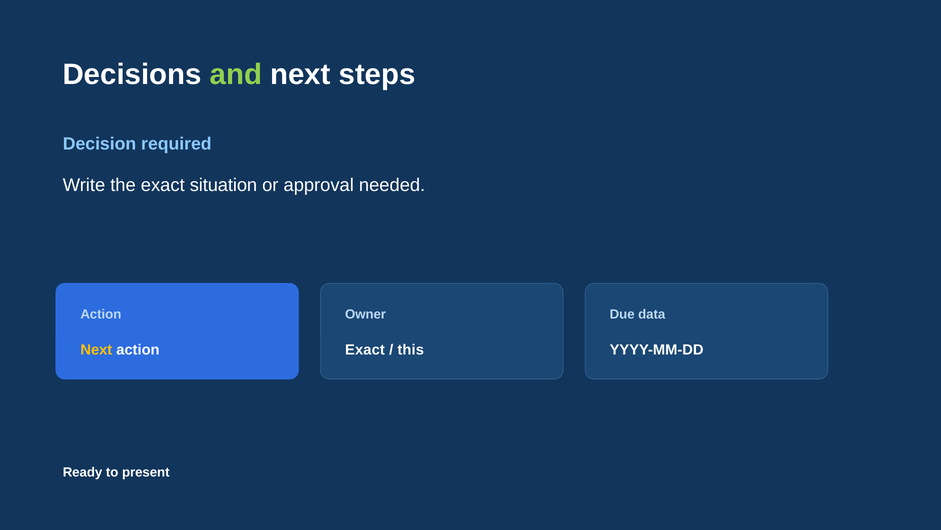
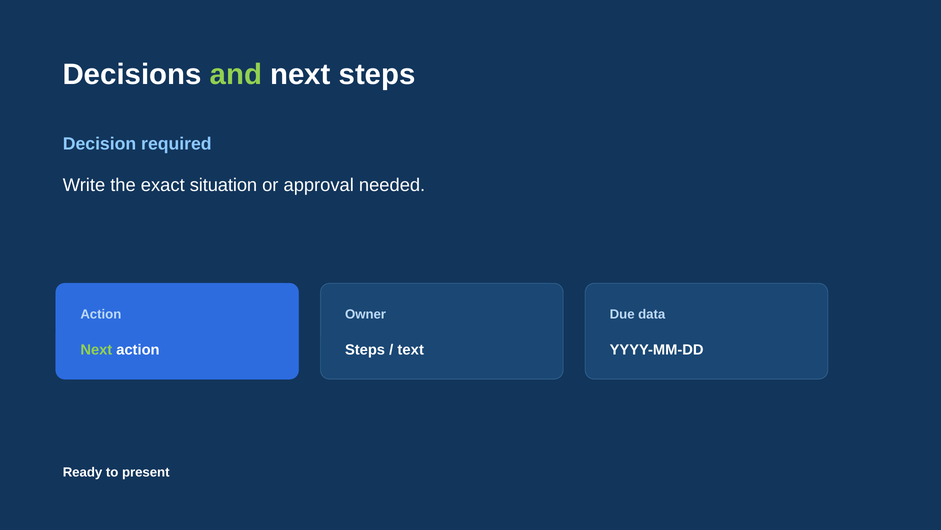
Next at (96, 349) colour: yellow -> light green
Exact at (365, 349): Exact -> Steps
this: this -> text
